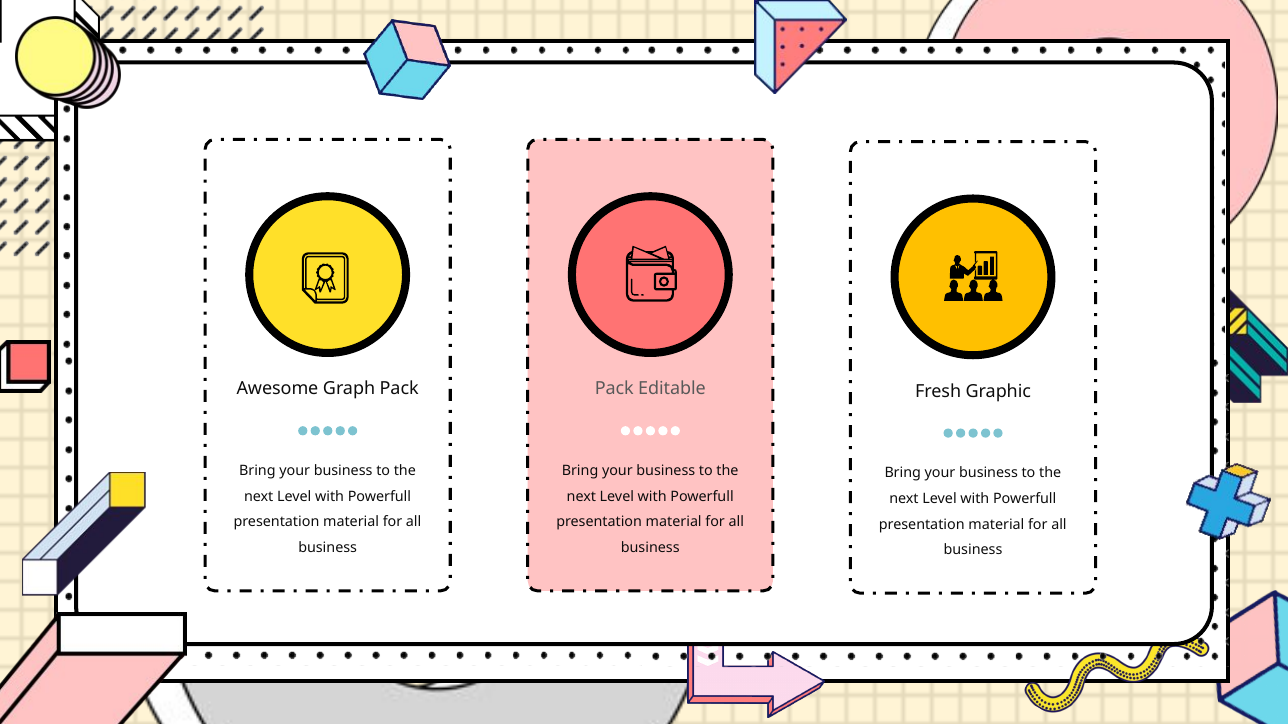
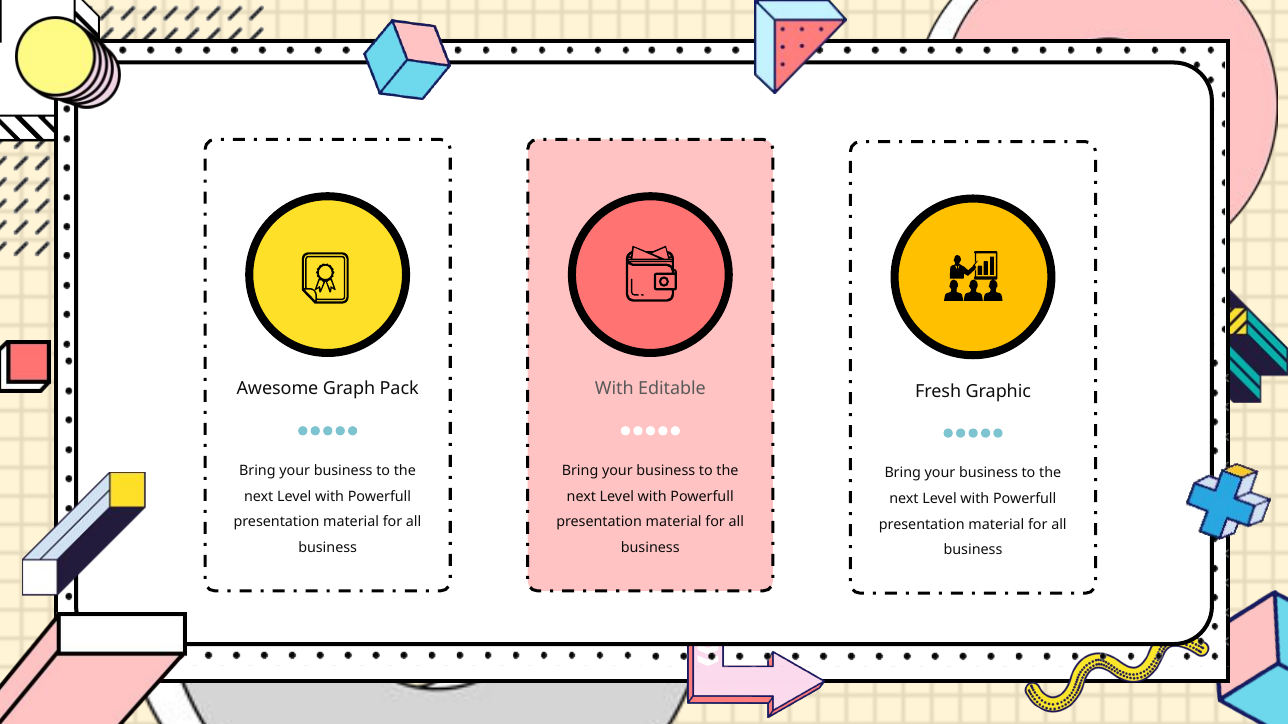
Pack at (614, 389): Pack -> With
